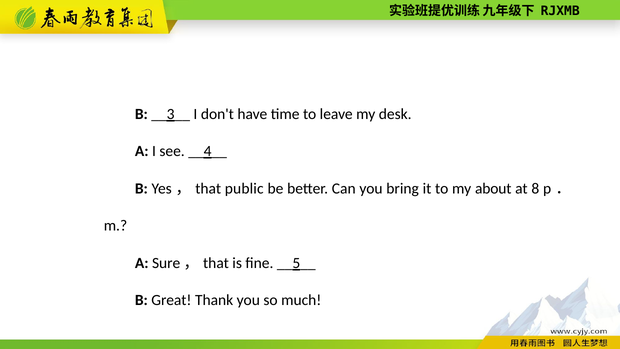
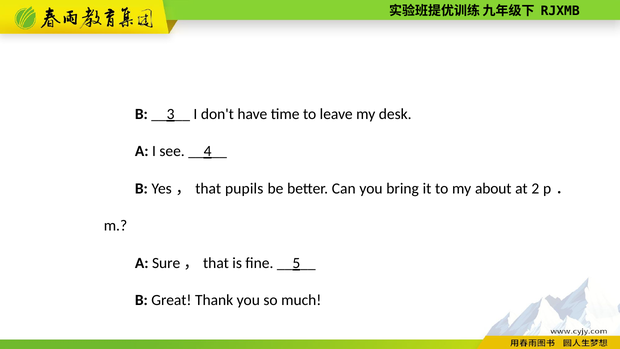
public: public -> pupils
8: 8 -> 2
